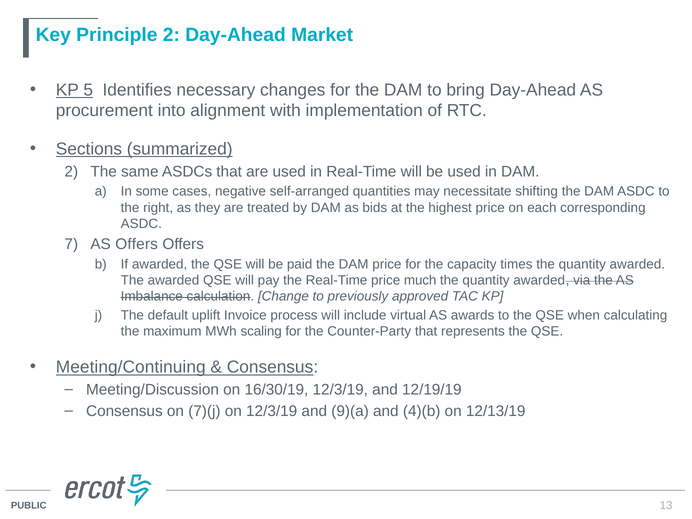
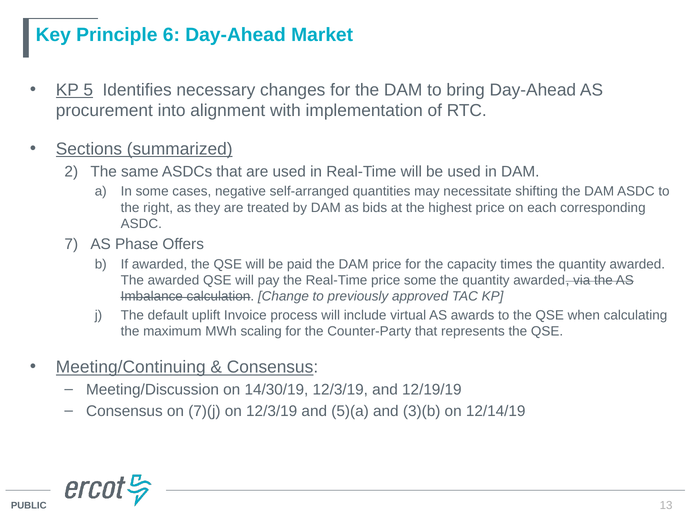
Principle 2: 2 -> 6
AS Offers: Offers -> Phase
price much: much -> some
16/30/19: 16/30/19 -> 14/30/19
9)(a: 9)(a -> 5)(a
4)(b: 4)(b -> 3)(b
12/13/19: 12/13/19 -> 12/14/19
